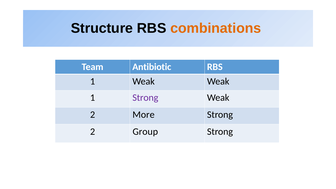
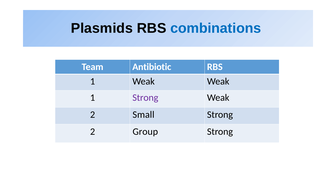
Structure: Structure -> Plasmids
combinations colour: orange -> blue
More: More -> Small
